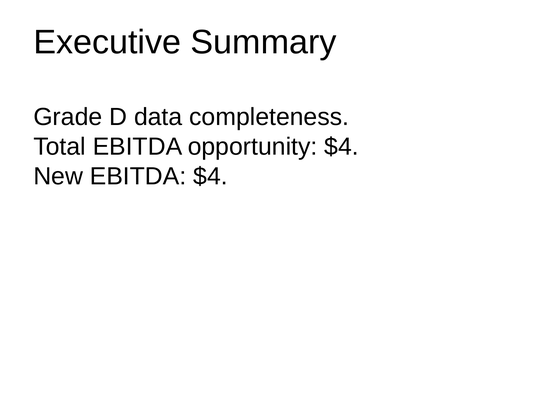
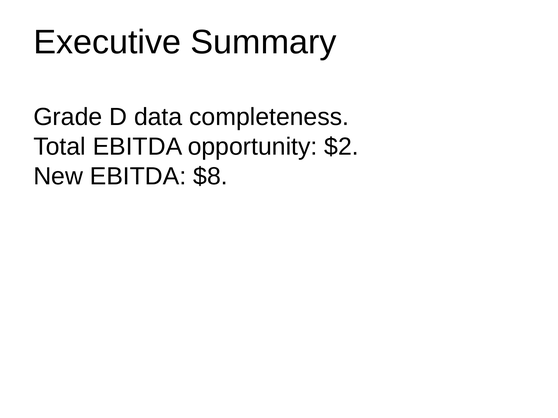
opportunity $4: $4 -> $2
EBITDA $4: $4 -> $8
